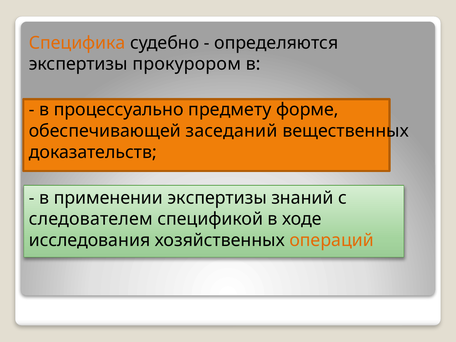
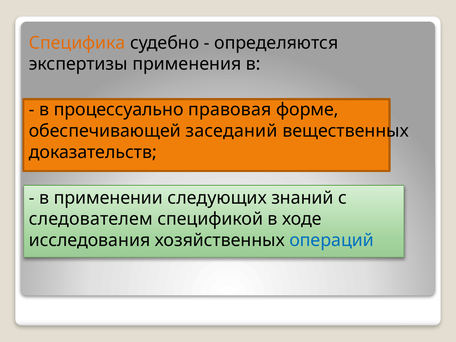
прокурором: прокурором -> применения
предмету: предмету -> правовая
применении экспертизы: экспертизы -> следующих
операций colour: orange -> blue
